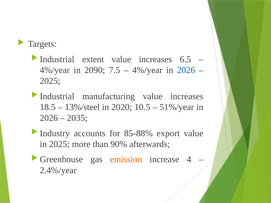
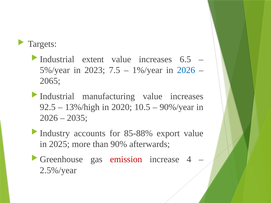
4%/year at (55, 70): 4%/year -> 5%/year
2090: 2090 -> 2023
4%/year at (147, 70): 4%/year -> 1%/year
2025 at (50, 81): 2025 -> 2065
18.5: 18.5 -> 92.5
13%/steel: 13%/steel -> 13%/high
51%/year: 51%/year -> 90%/year
emission colour: orange -> red
2.4%/year: 2.4%/year -> 2.5%/year
